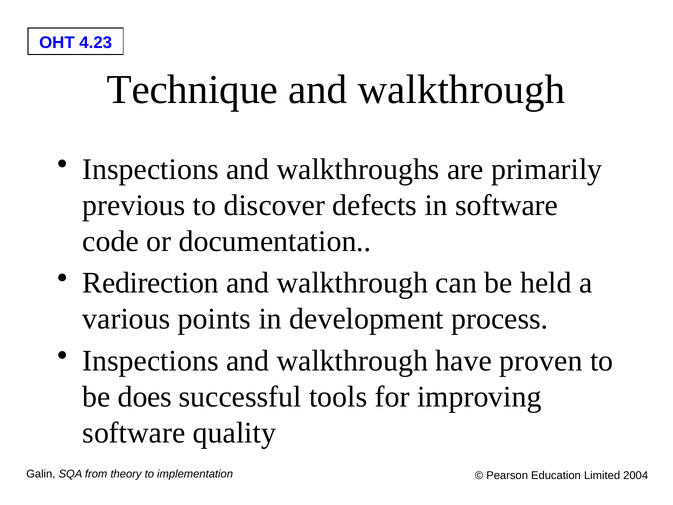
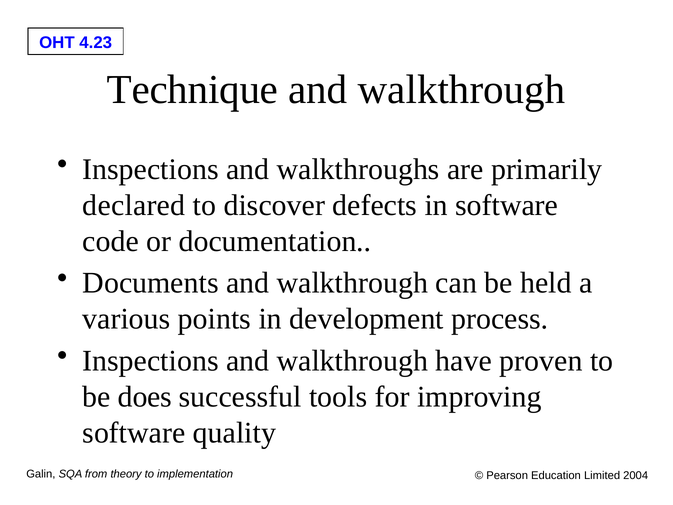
previous: previous -> declared
Redirection: Redirection -> Documents
